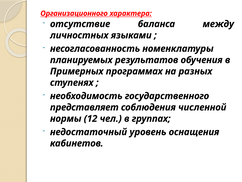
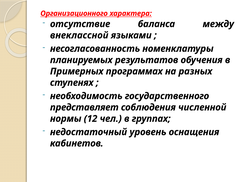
личностных: личностных -> внеклассной
